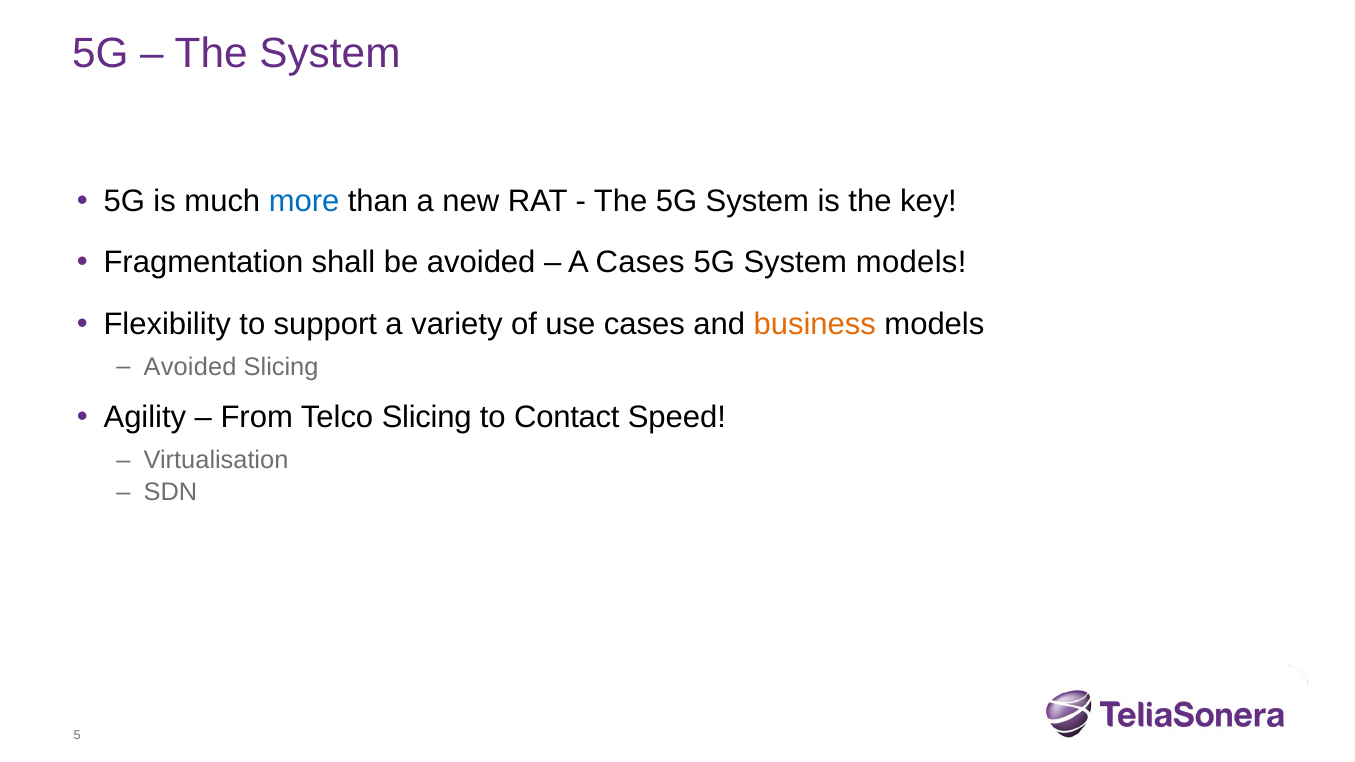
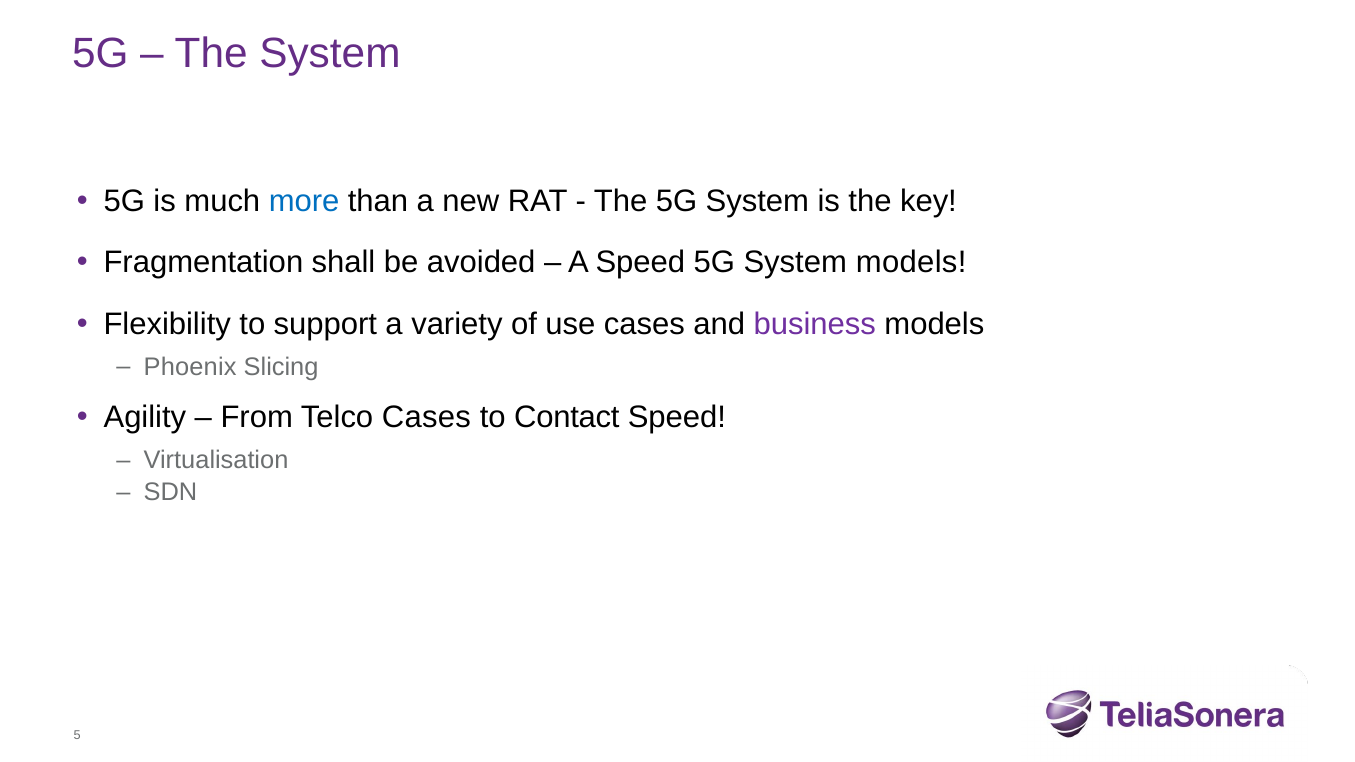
A Cases: Cases -> Speed
business colour: orange -> purple
Avoided at (190, 367): Avoided -> Phoenix
Telco Slicing: Slicing -> Cases
